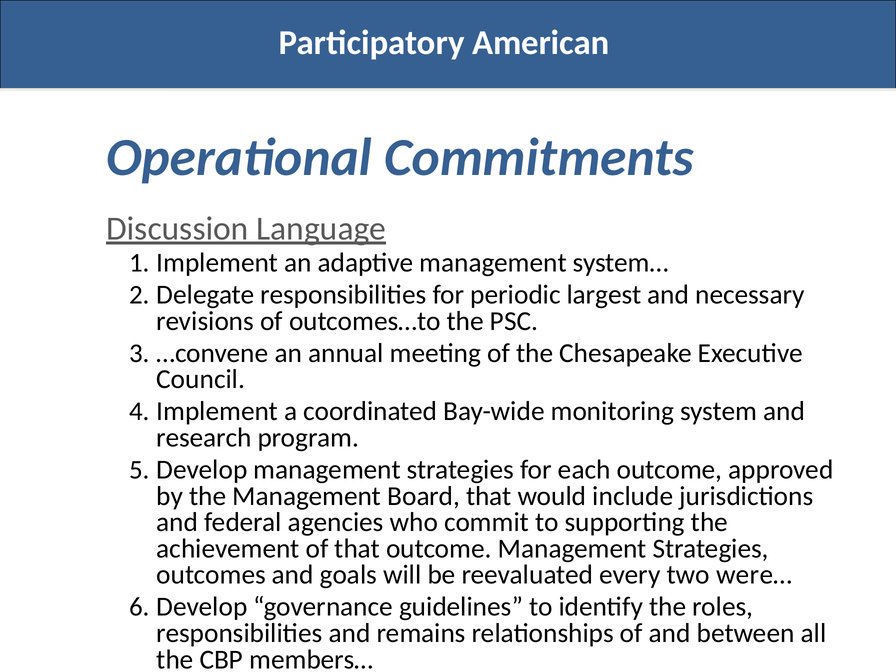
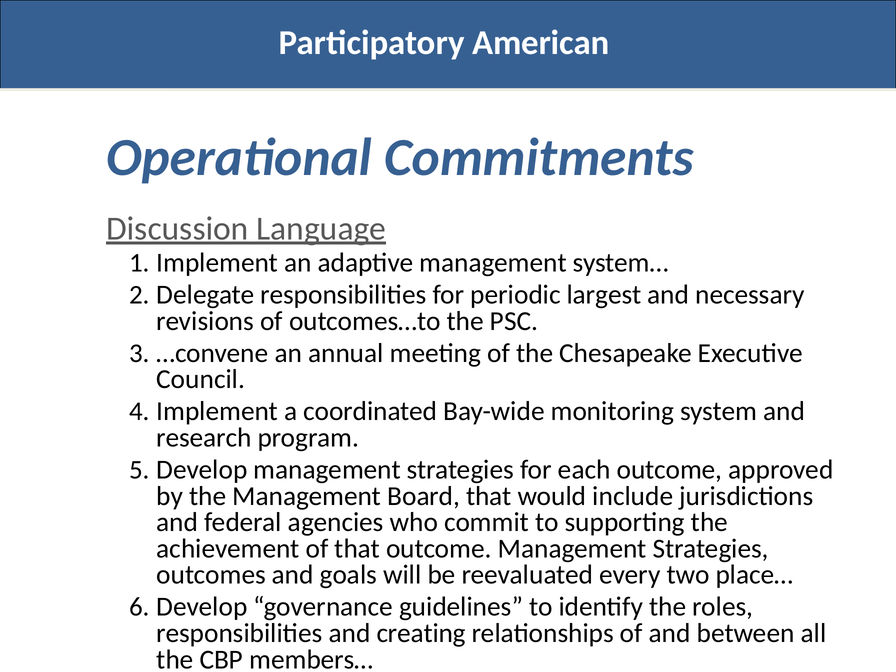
were…: were… -> place…
remains: remains -> creating
